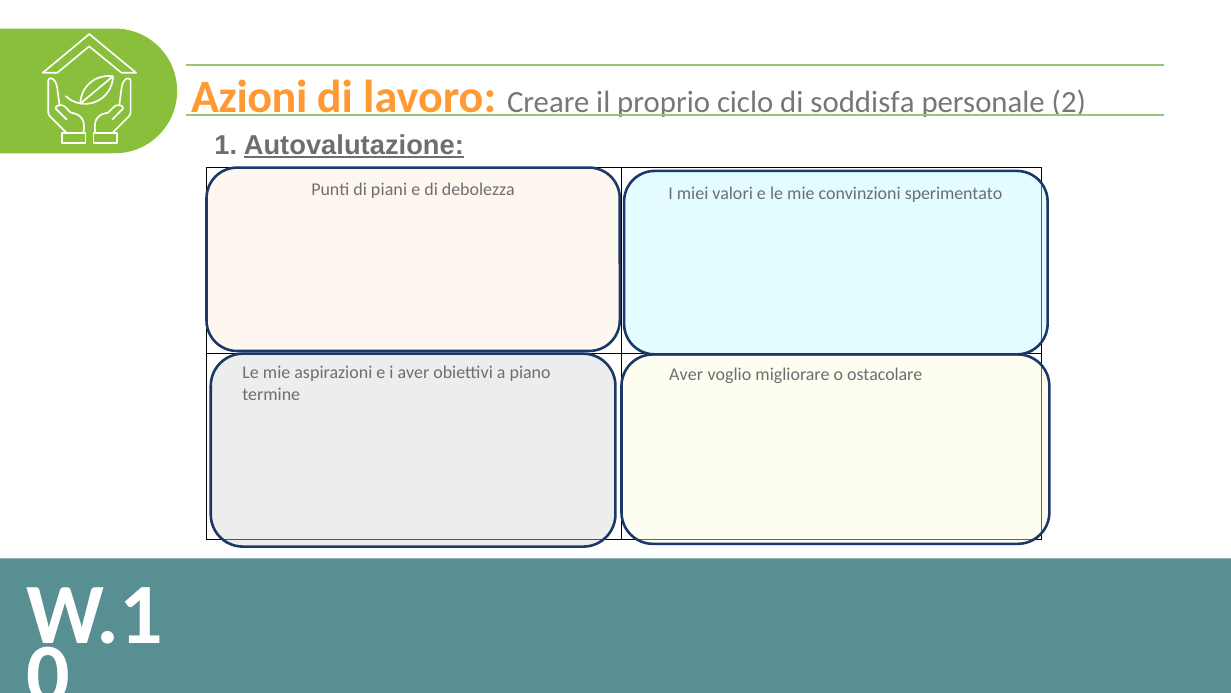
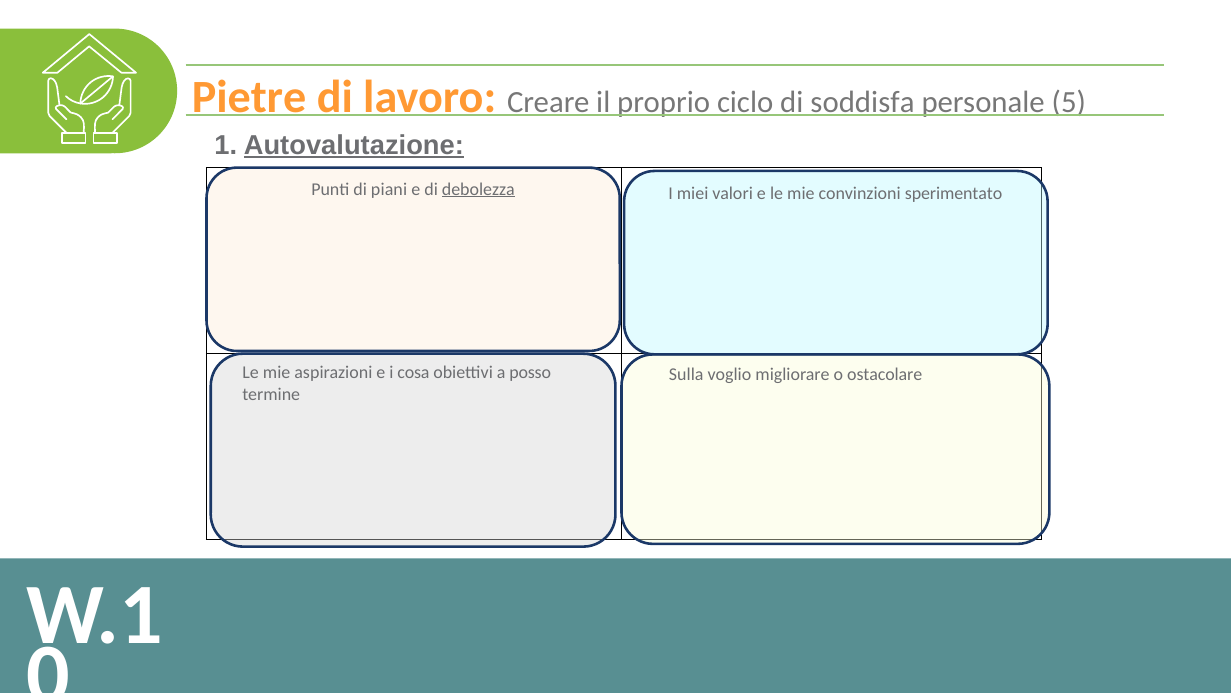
Azioni: Azioni -> Pietre
2: 2 -> 5
debolezza underline: none -> present
i aver: aver -> cosa
piano: piano -> posso
Aver at (686, 374): Aver -> Sulla
